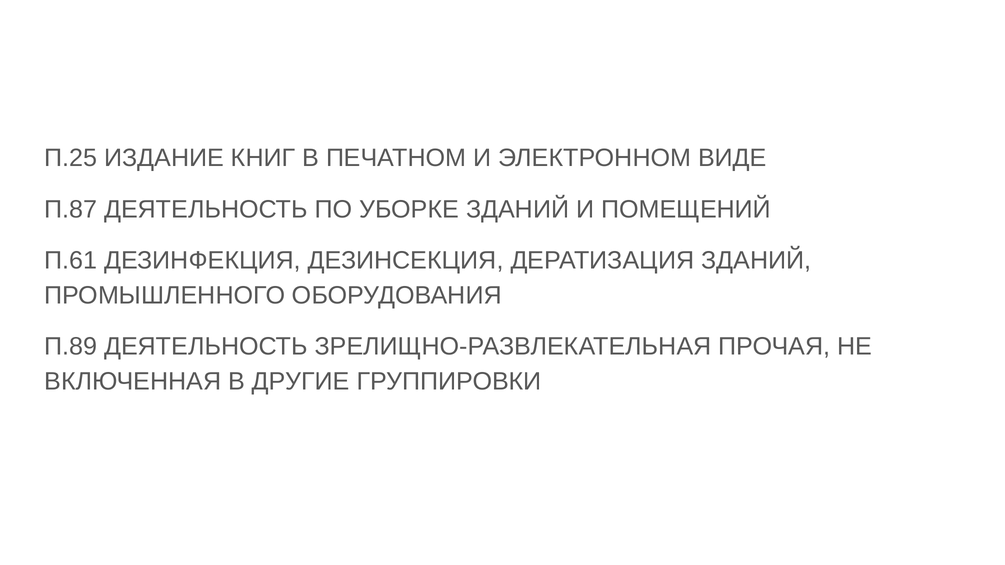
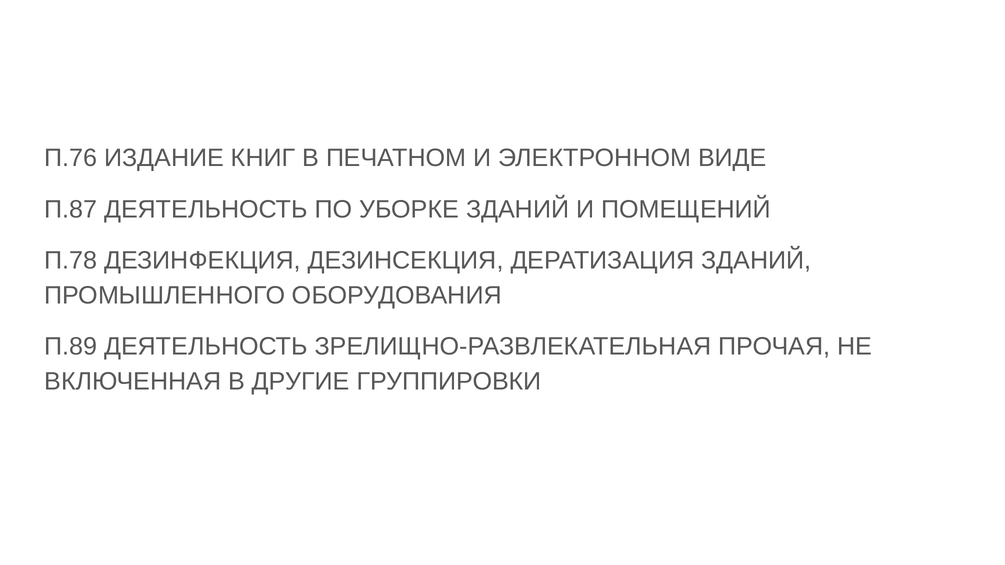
П.25: П.25 -> П.76
П.61: П.61 -> П.78
